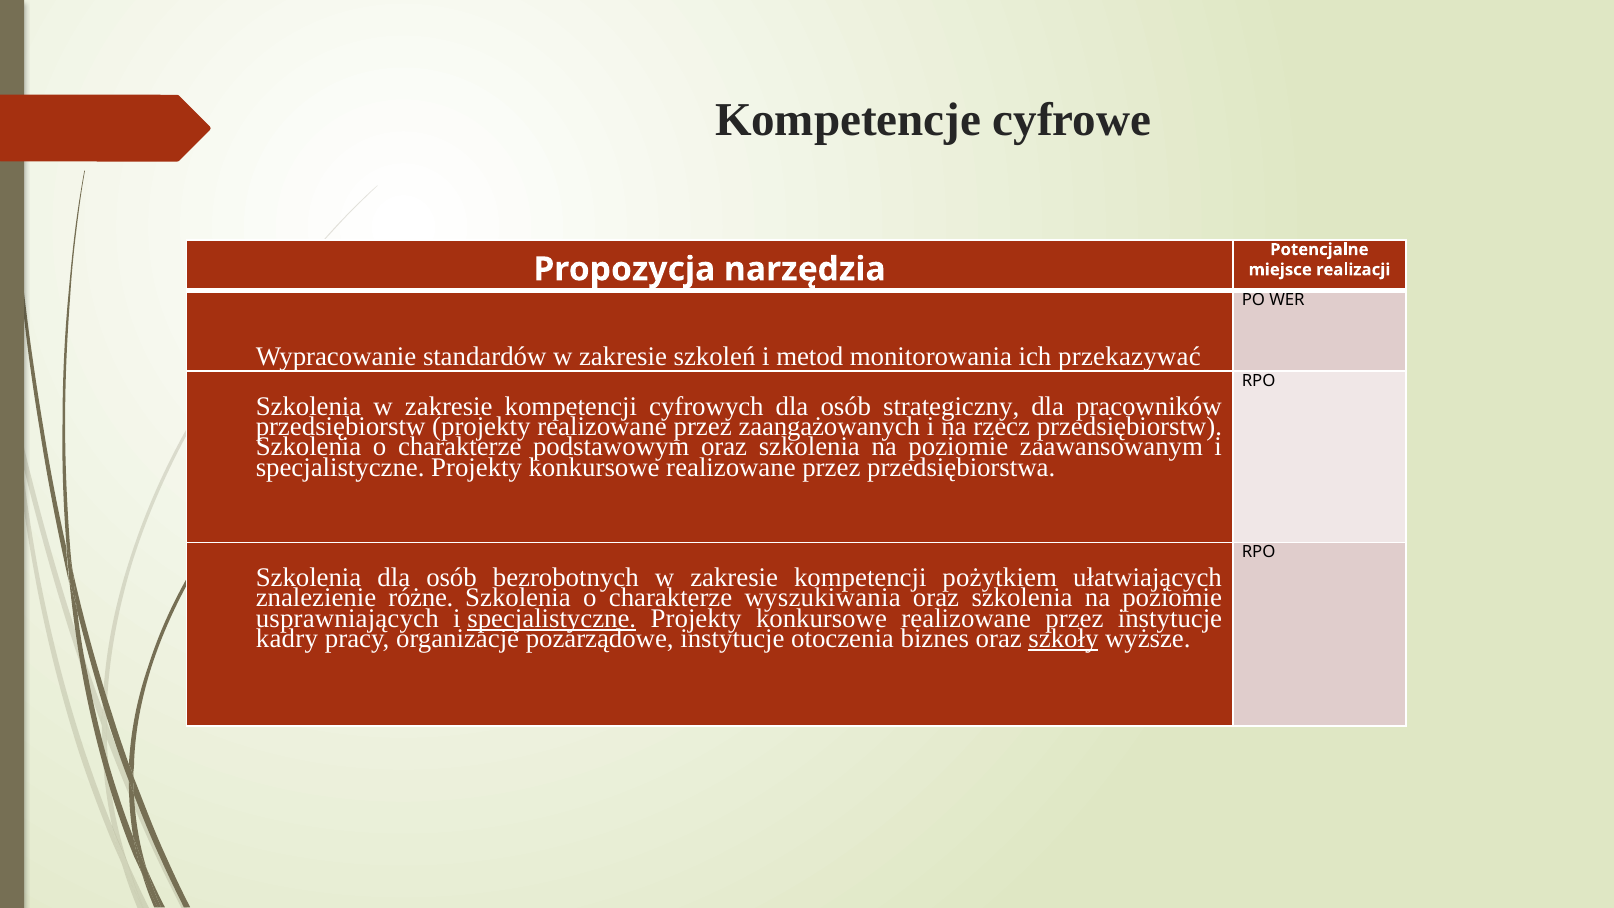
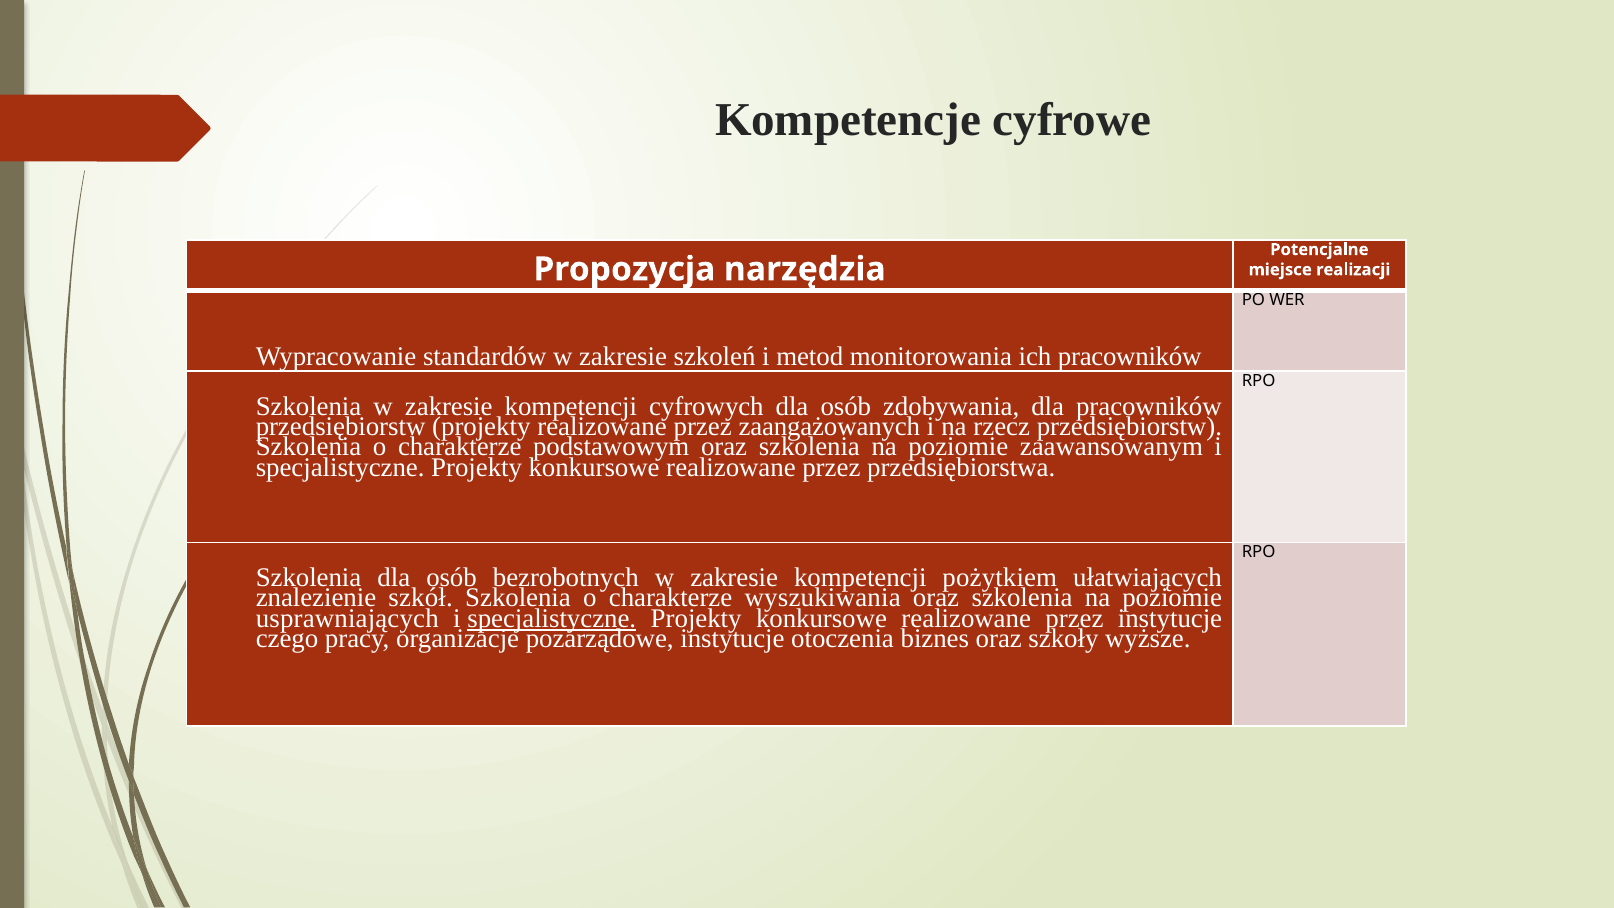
ich przekazywać: przekazywać -> pracowników
strategiczny: strategiczny -> zdobywania
różne: różne -> szkół
kadry: kadry -> czego
szkoły underline: present -> none
